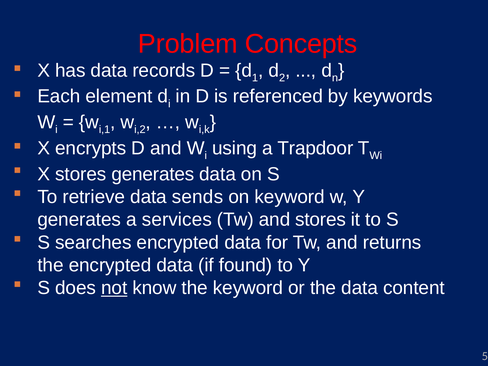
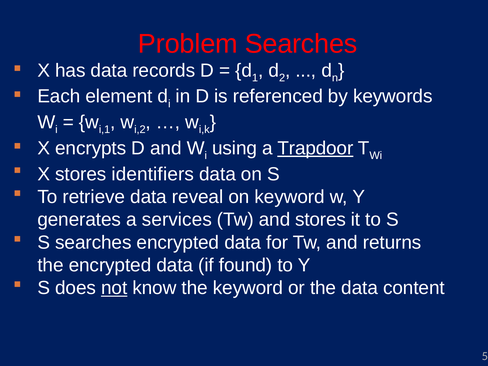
Problem Concepts: Concepts -> Searches
Trapdoor underline: none -> present
stores generates: generates -> identifiers
sends: sends -> reveal
